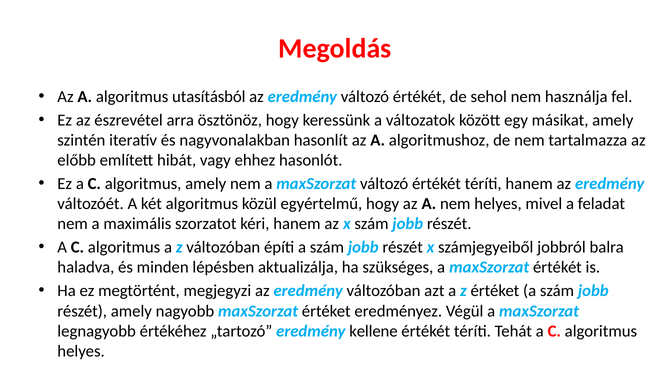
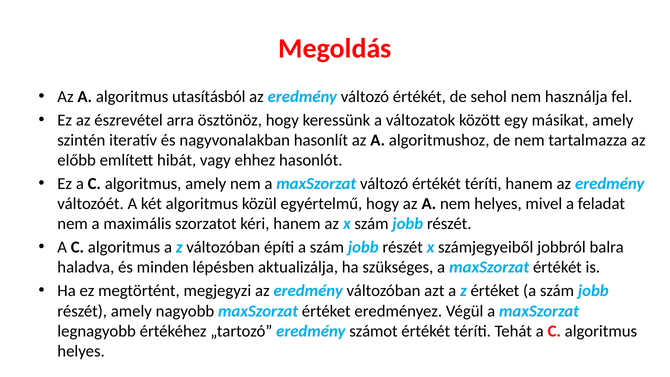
kellene: kellene -> számot
